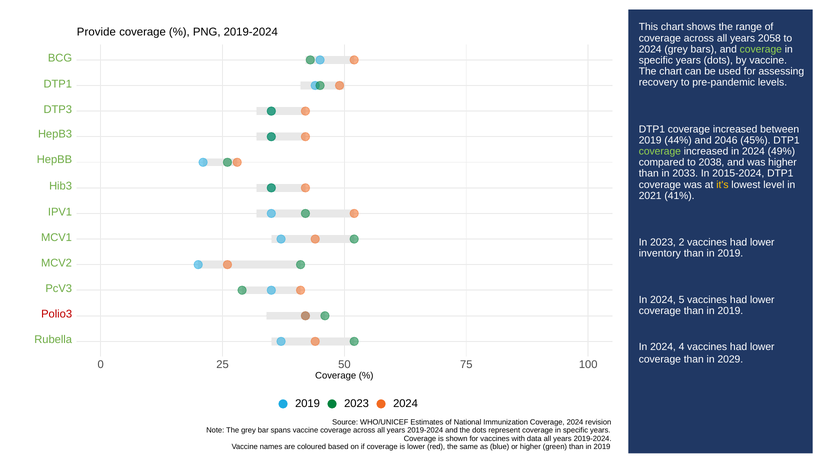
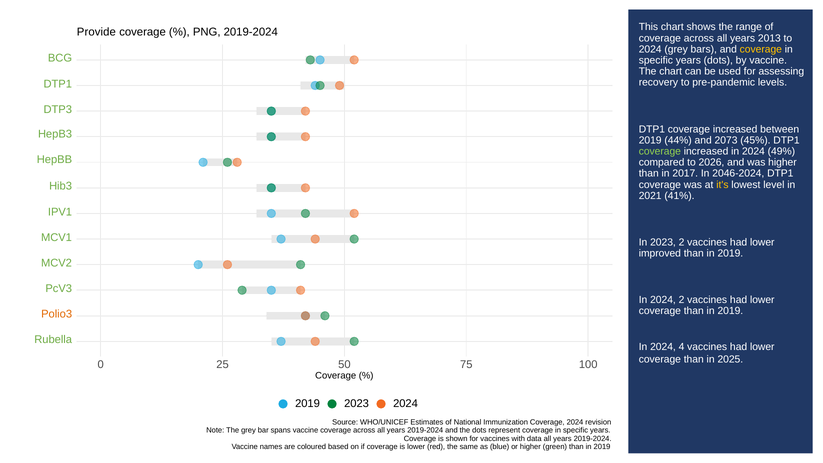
2058: 2058 -> 2013
coverage at (761, 49) colour: light green -> yellow
2046: 2046 -> 2073
2038: 2038 -> 2026
2033: 2033 -> 2017
2015-2024: 2015-2024 -> 2046-2024
inventory: inventory -> improved
2024 5: 5 -> 2
Polio3 colour: red -> orange
2029: 2029 -> 2025
